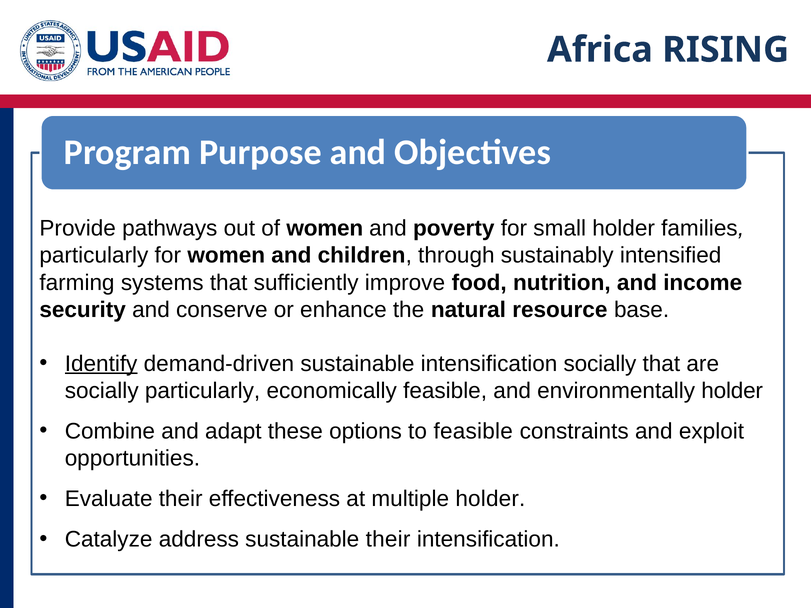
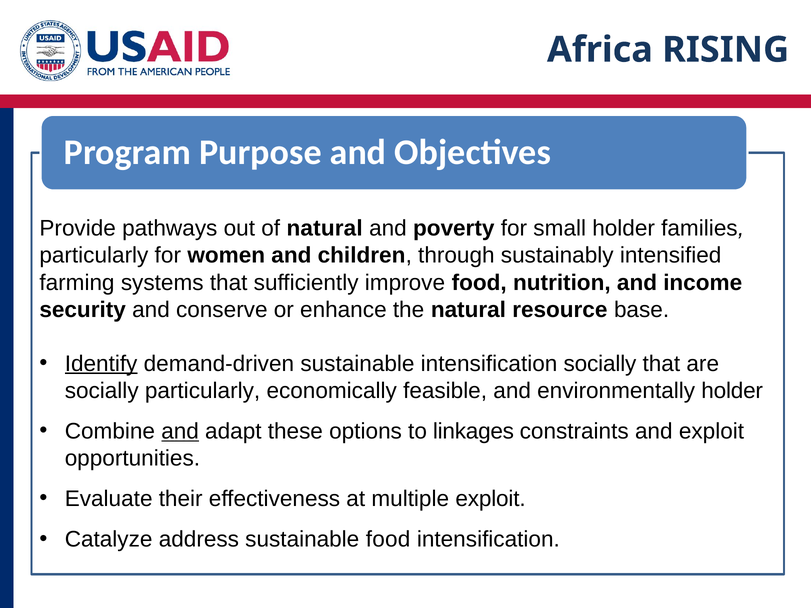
of women: women -> natural
and at (180, 431) underline: none -> present
to feasible: feasible -> linkages
multiple holder: holder -> exploit
sustainable their: their -> food
